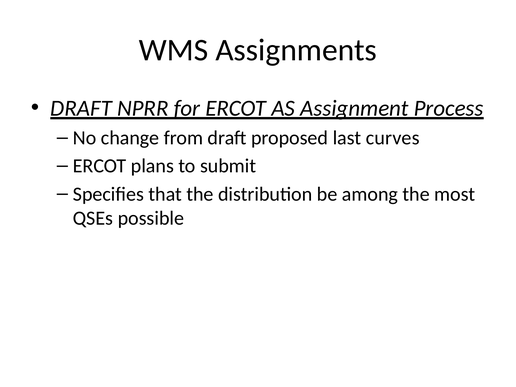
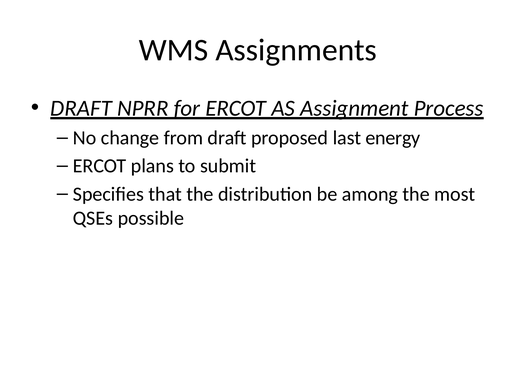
curves: curves -> energy
